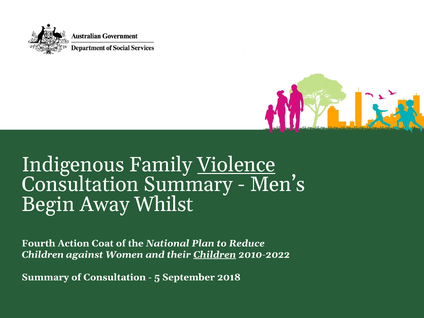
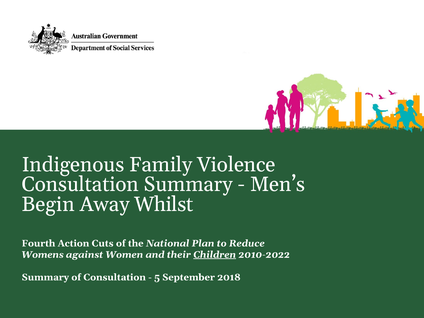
Violence underline: present -> none
Coat: Coat -> Cuts
Children at (43, 255): Children -> Womens
